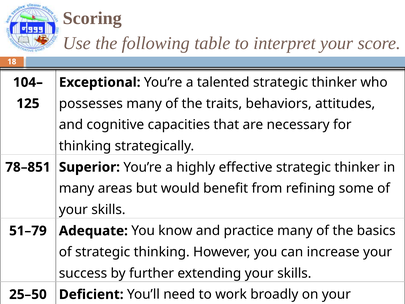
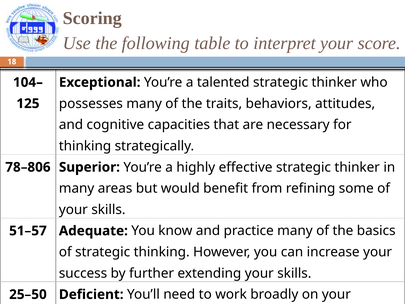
78–851: 78–851 -> 78–806
51–79: 51–79 -> 51–57
